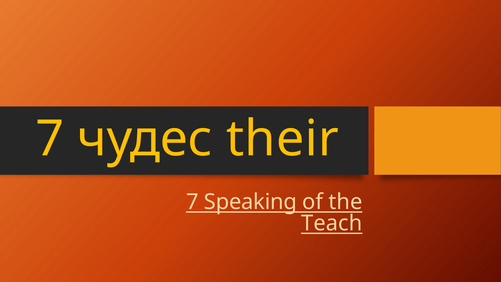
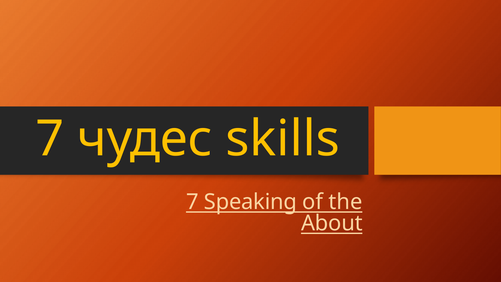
their: their -> skills
Teach: Teach -> About
